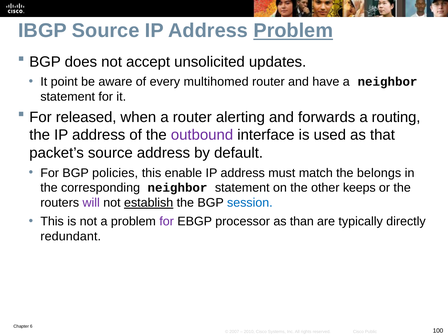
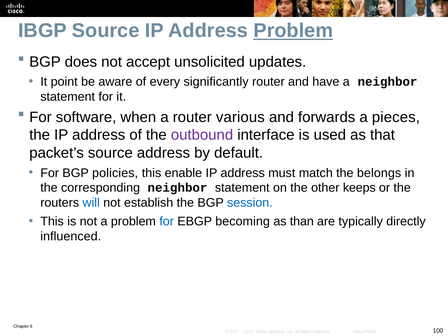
multihomed: multihomed -> significantly
released: released -> software
alerting: alerting -> various
routing: routing -> pieces
will colour: purple -> blue
establish underline: present -> none
for at (167, 221) colour: purple -> blue
processor: processor -> becoming
redundant: redundant -> influenced
